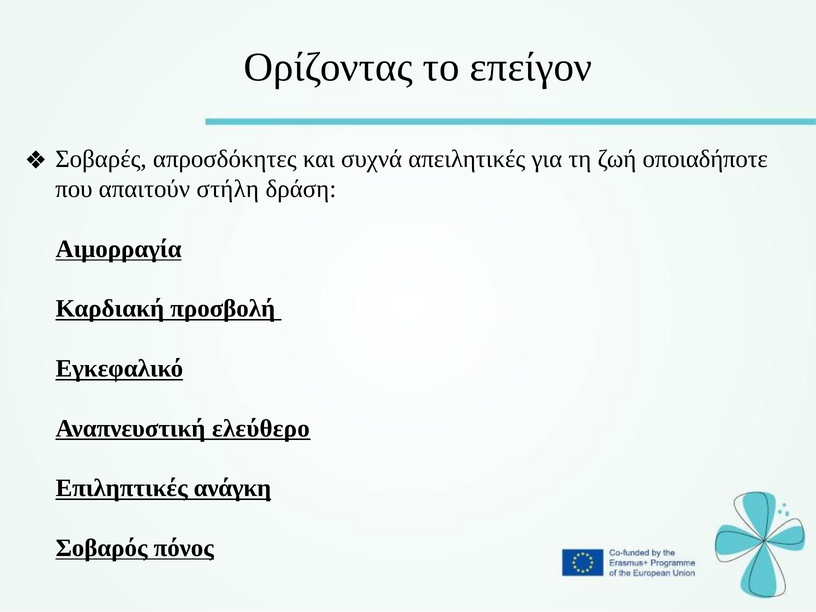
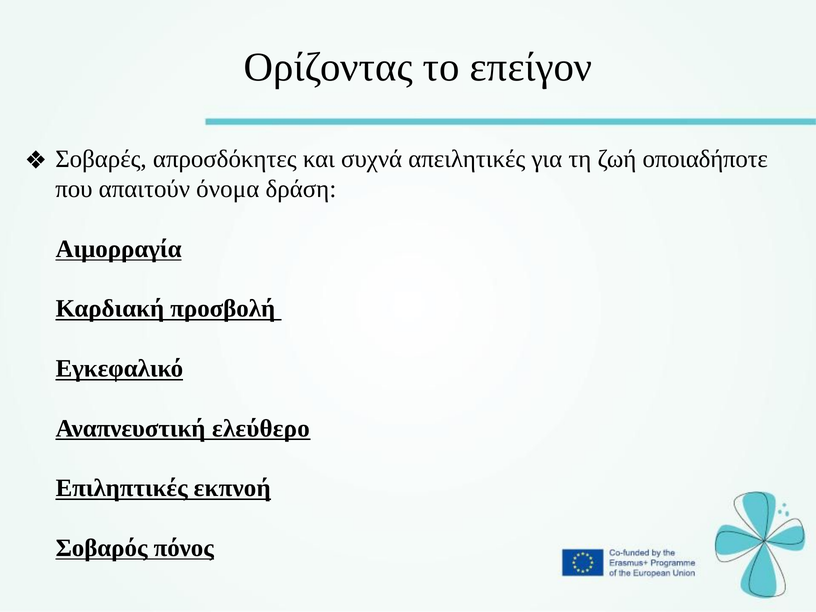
στήλη: στήλη -> όνομα
ανάγκη: ανάγκη -> εκπνοή
